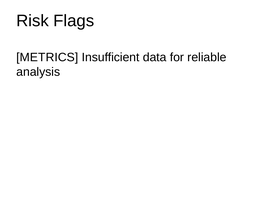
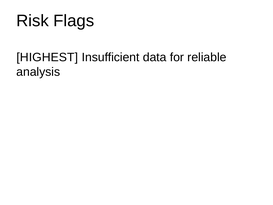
METRICS: METRICS -> HIGHEST
